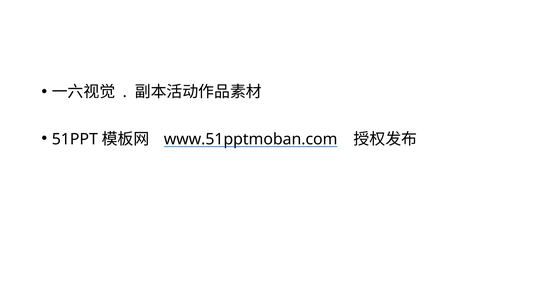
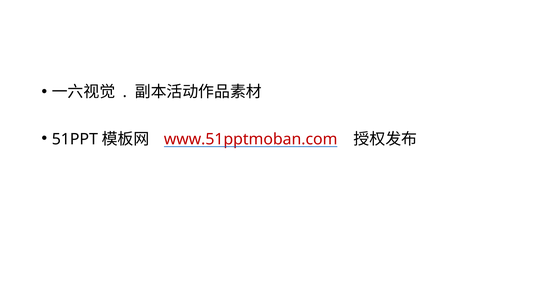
www.51pptmoban.com colour: black -> red
